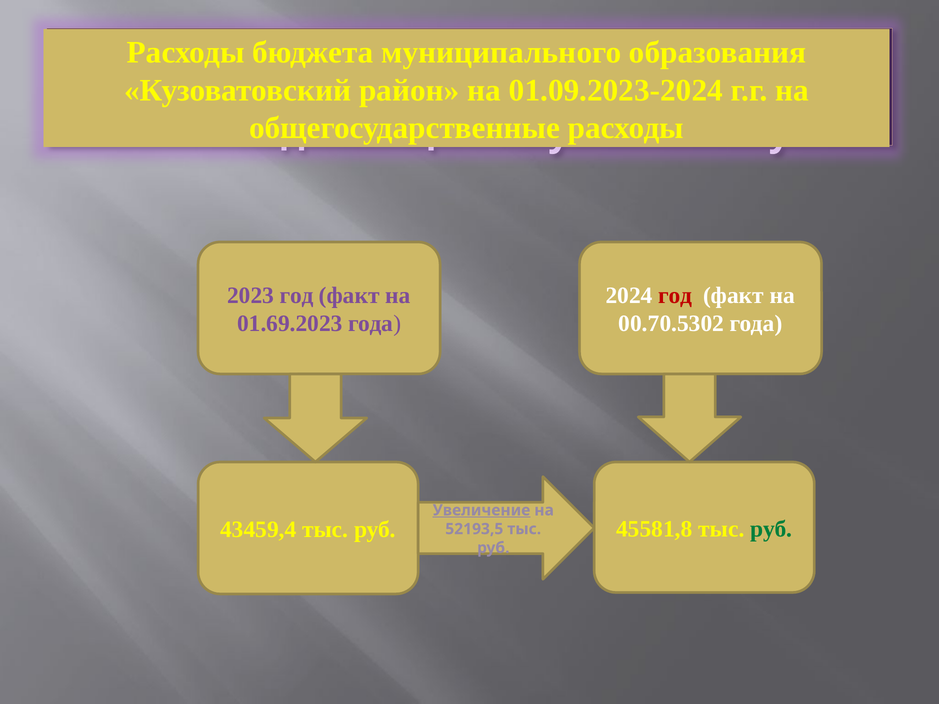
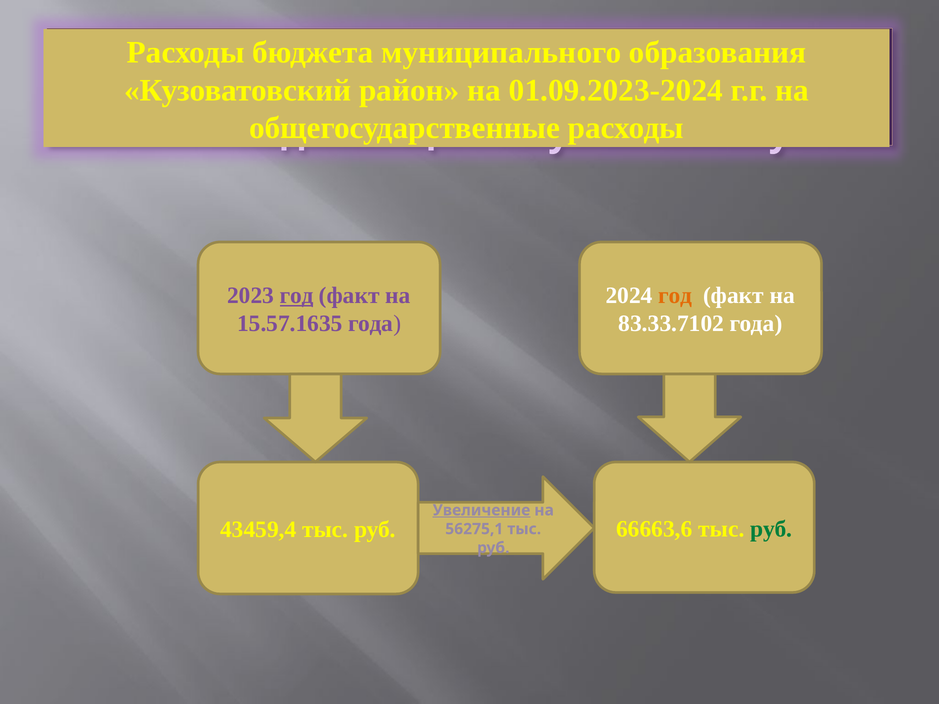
год at (297, 296) underline: none -> present
год at (675, 296) colour: red -> orange
01.69.2023: 01.69.2023 -> 15.57.1635
00.70.5302: 00.70.5302 -> 83.33.7102
45581,8: 45581,8 -> 66663,6
52193,5: 52193,5 -> 56275,1
